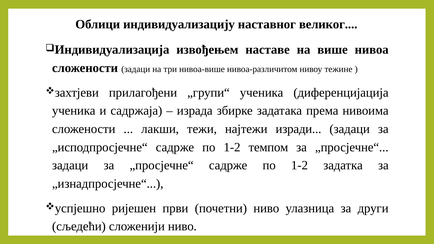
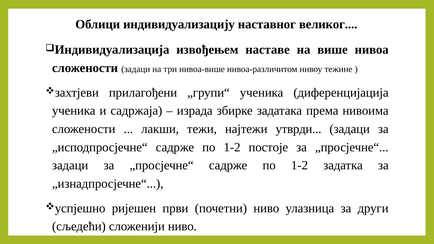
изради: изради -> утврди
темпом: темпом -> постоје
